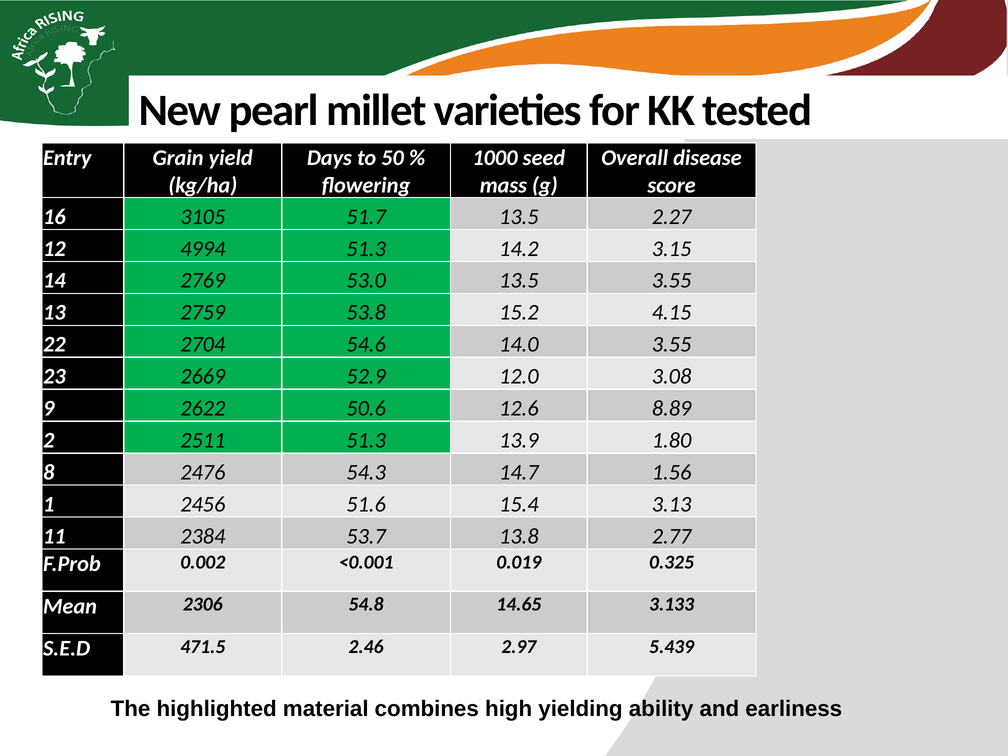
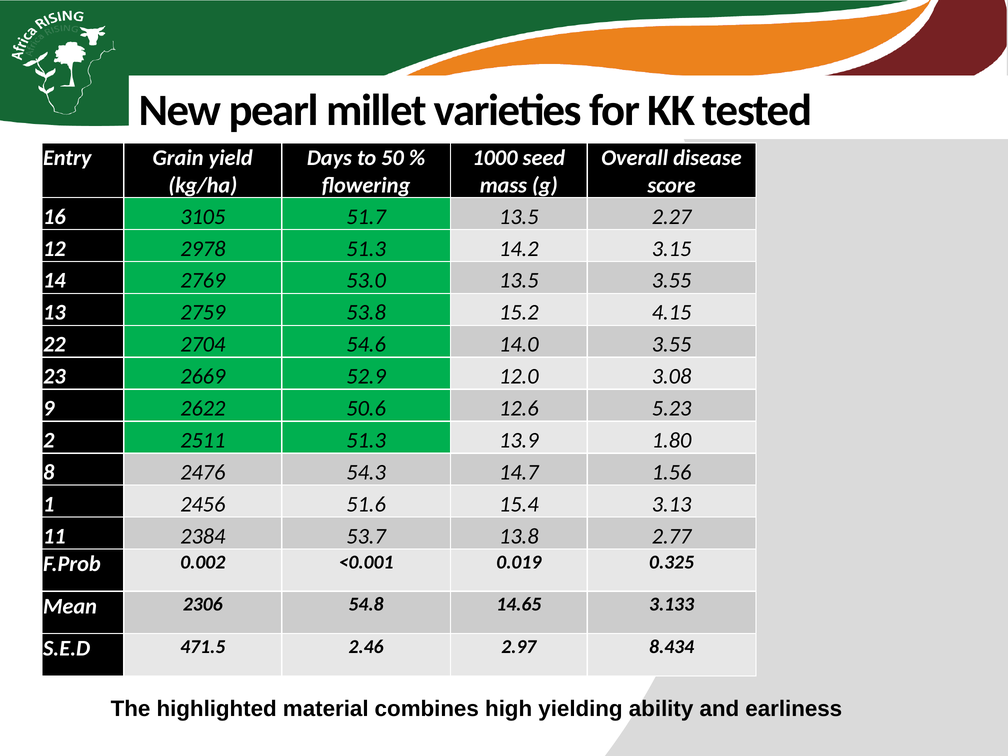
4994: 4994 -> 2978
8.89: 8.89 -> 5.23
5.439: 5.439 -> 8.434
